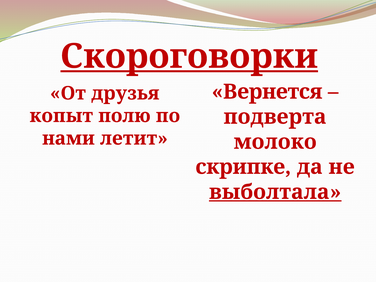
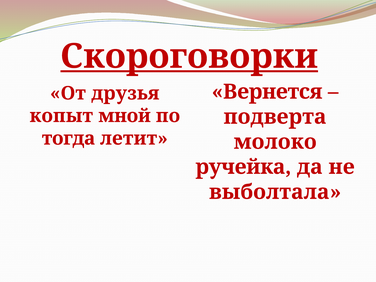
полю: полю -> мной
нами: нами -> тогда
скрипке: скрипке -> ручейка
выболтала underline: present -> none
